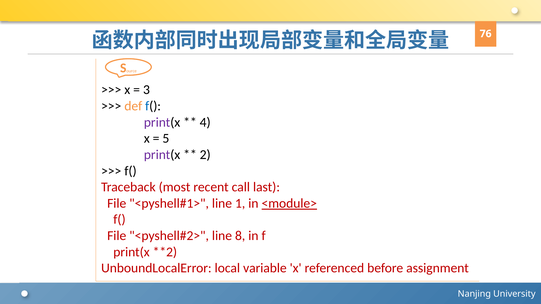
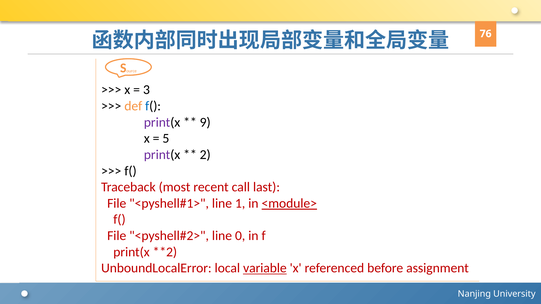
4: 4 -> 9
8: 8 -> 0
variable underline: none -> present
